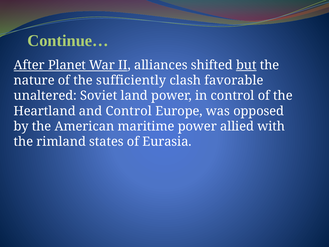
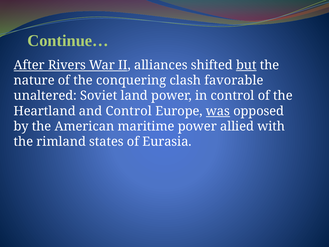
Planet: Planet -> Rivers
sufficiently: sufficiently -> conquering
was underline: none -> present
